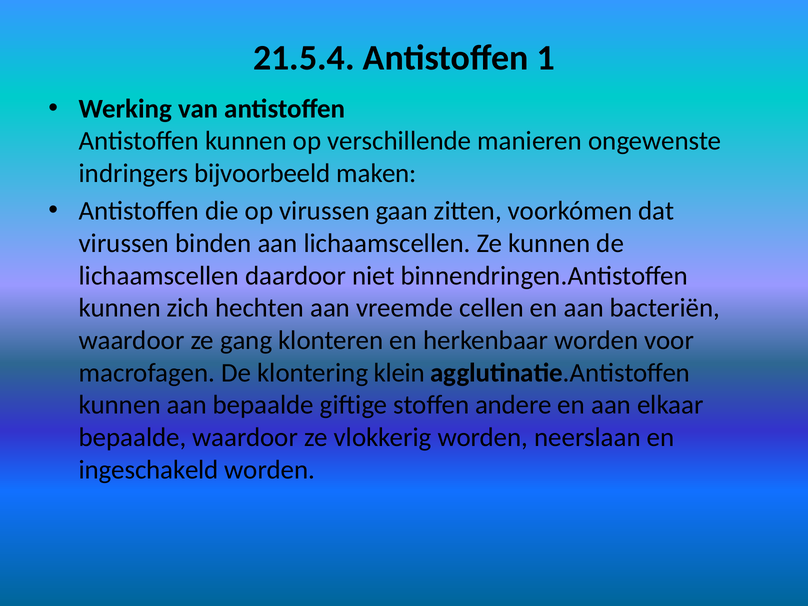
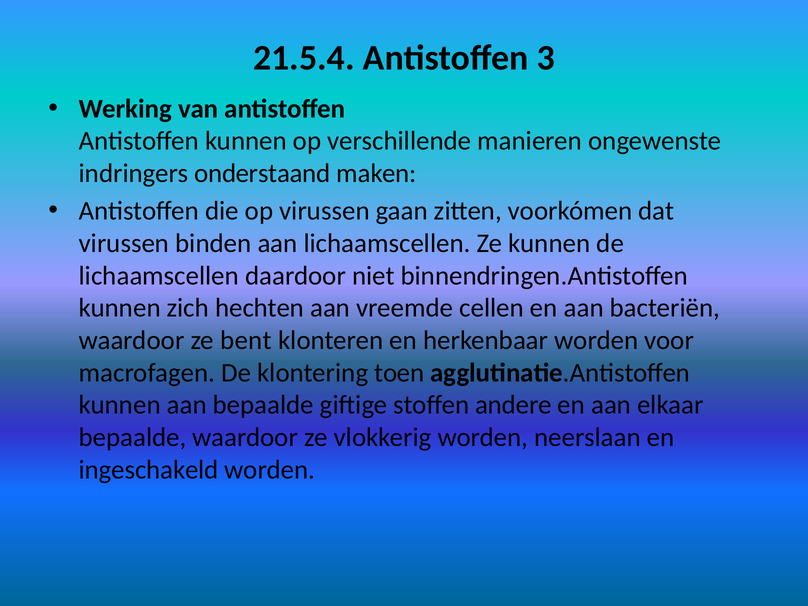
1: 1 -> 3
bijvoorbeeld: bijvoorbeeld -> onderstaand
gang: gang -> bent
klein: klein -> toen
